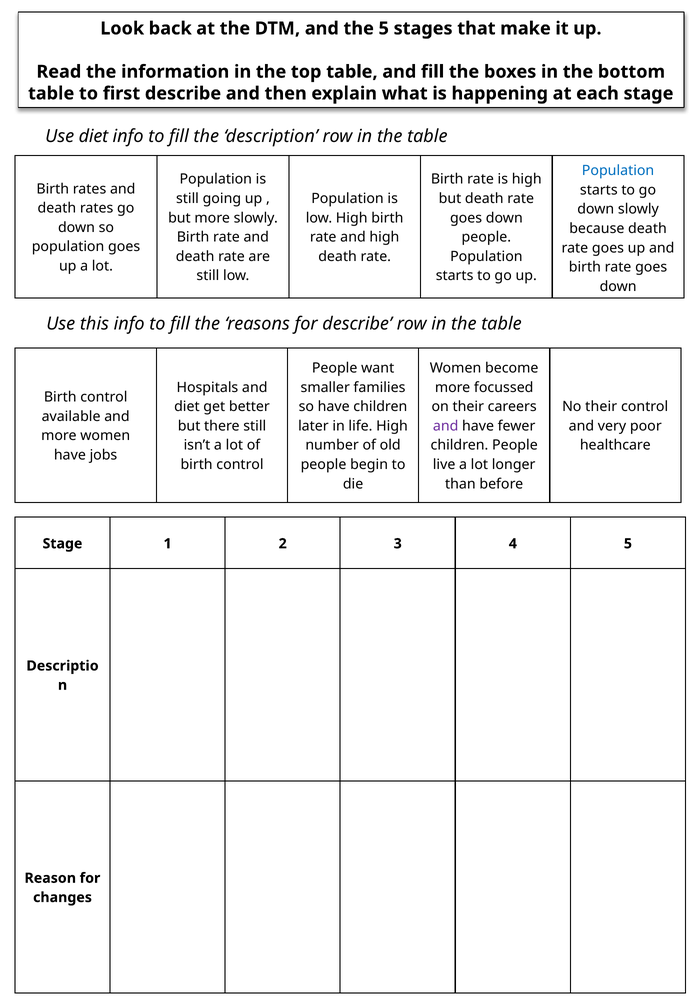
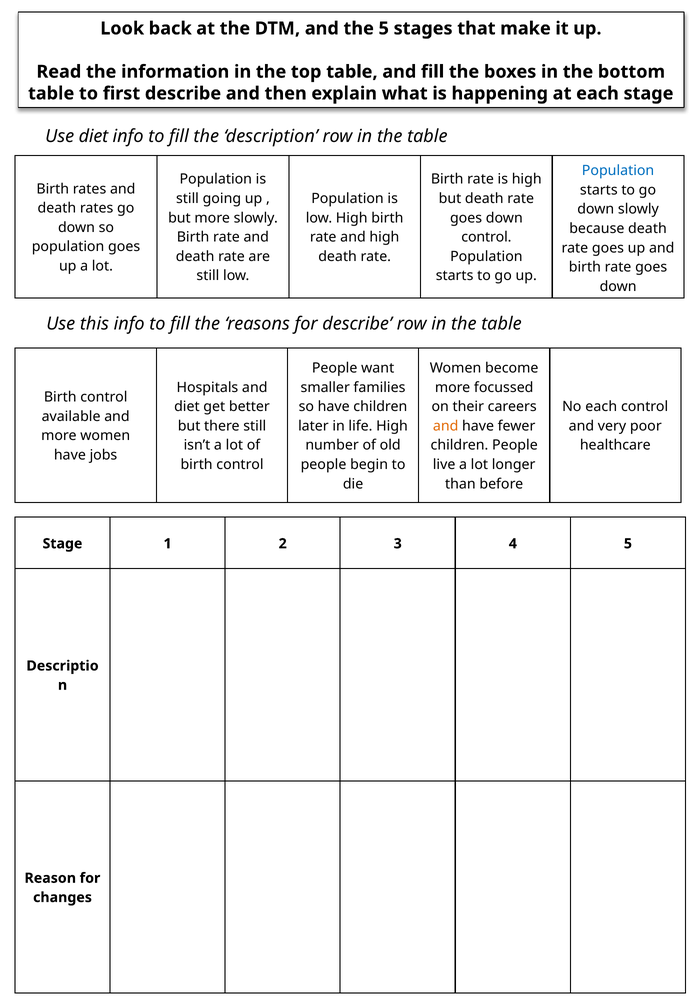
people at (486, 237): people -> control
No their: their -> each
and at (446, 426) colour: purple -> orange
